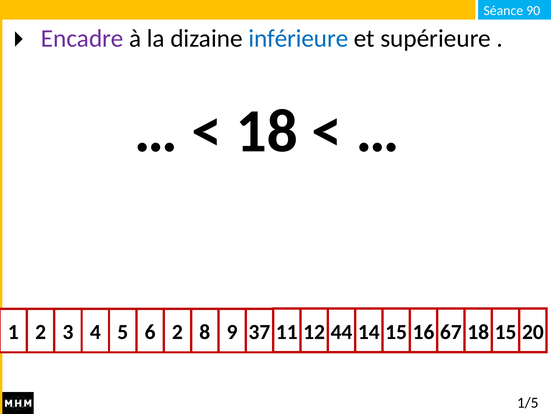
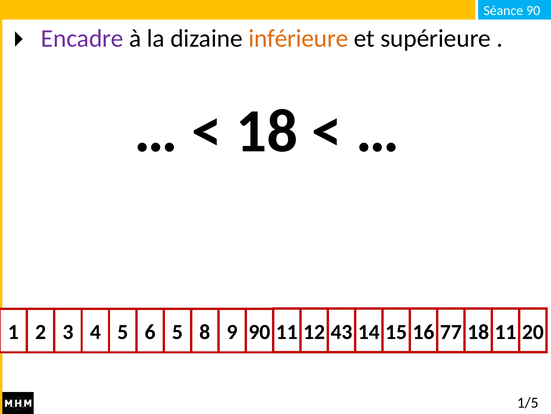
inférieure colour: blue -> orange
67: 67 -> 77
18 15: 15 -> 11
6 2: 2 -> 5
9 37: 37 -> 90
44: 44 -> 43
